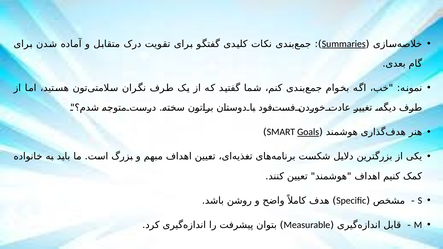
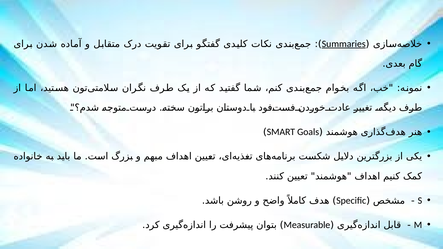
Goals underline: present -> none
